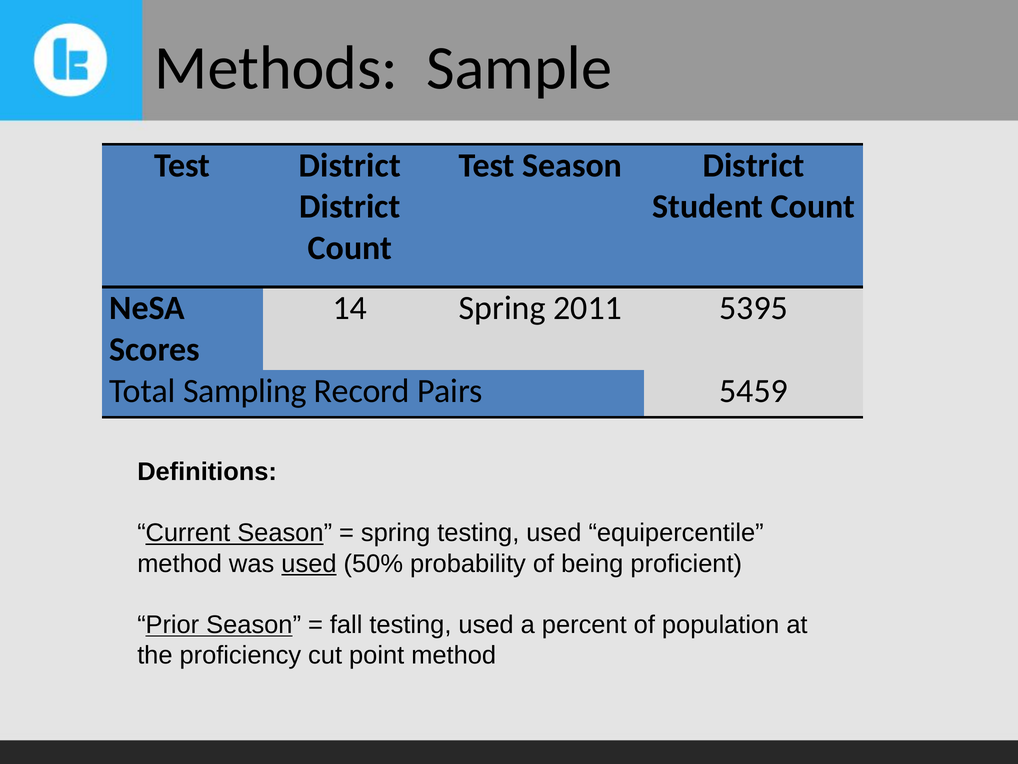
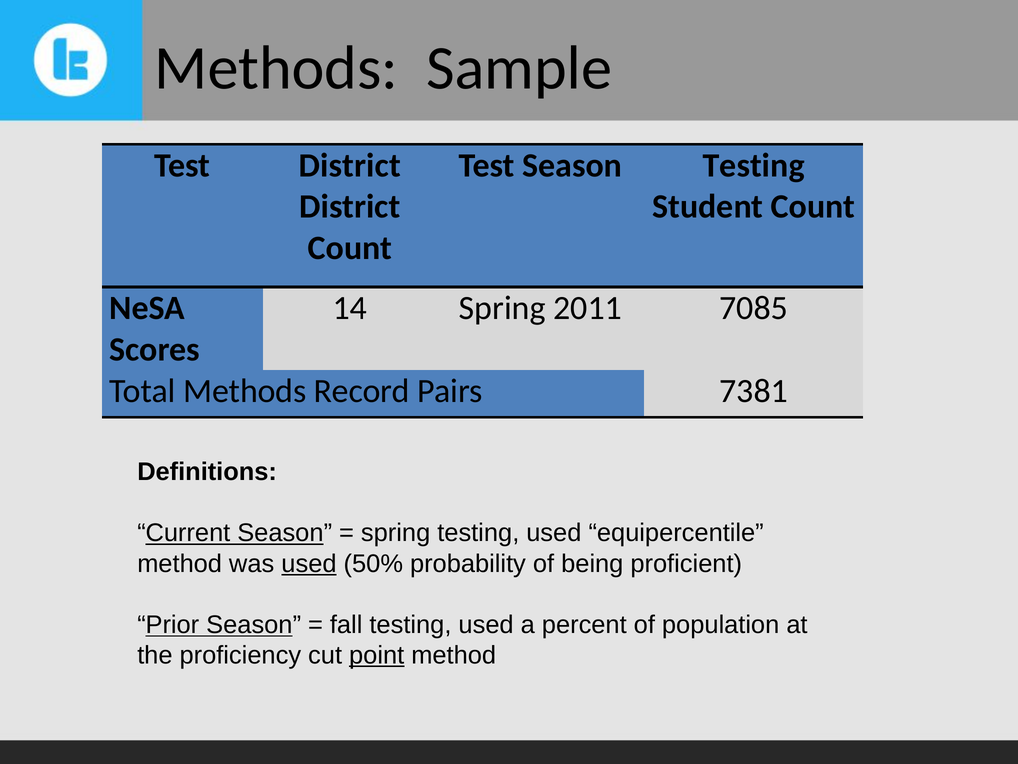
Season District: District -> Testing
5395: 5395 -> 7085
Total Sampling: Sampling -> Methods
5459: 5459 -> 7381
point underline: none -> present
